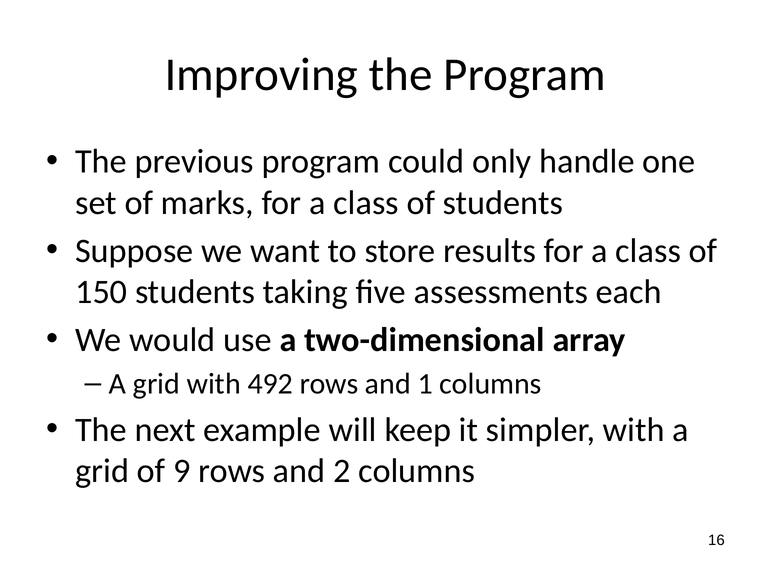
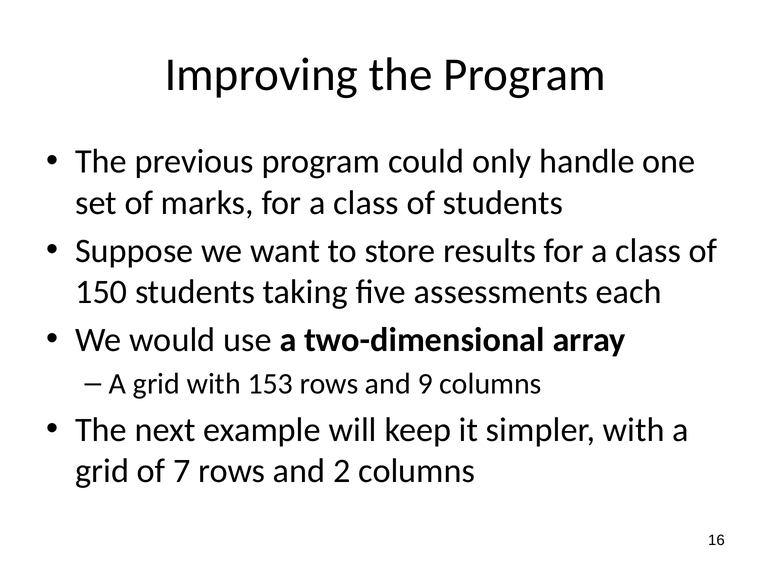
492: 492 -> 153
1: 1 -> 9
9: 9 -> 7
